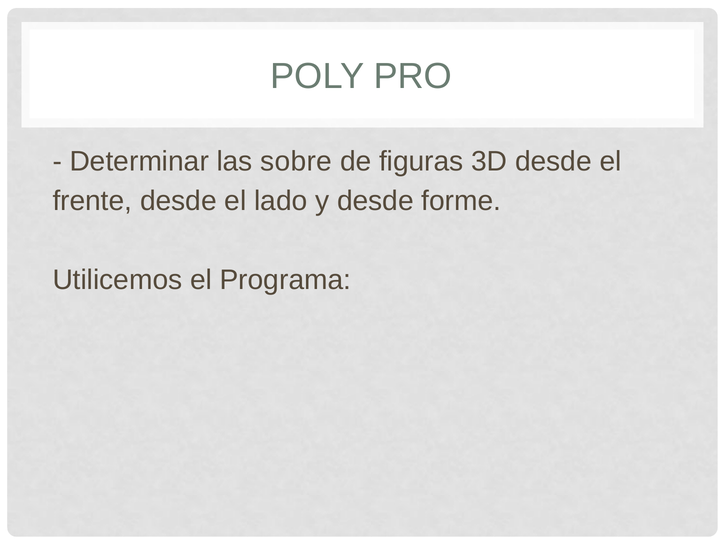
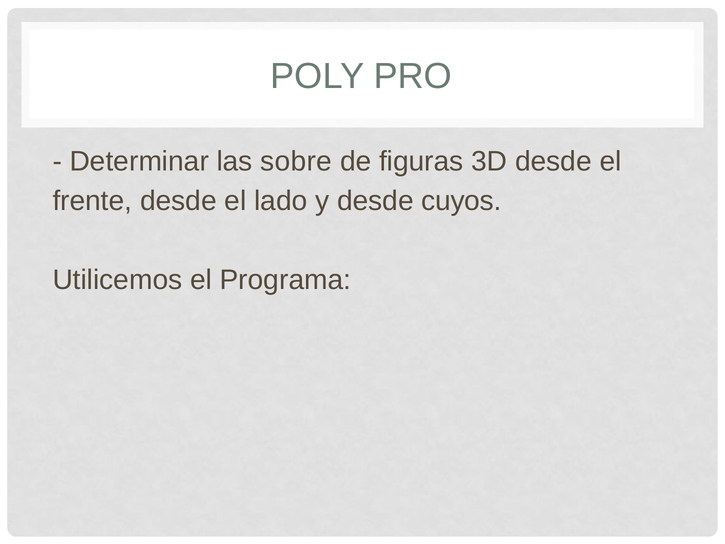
forme: forme -> cuyos
